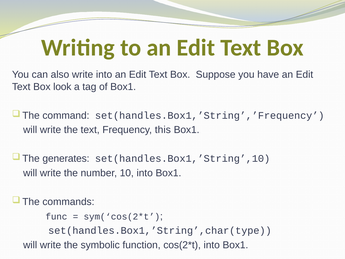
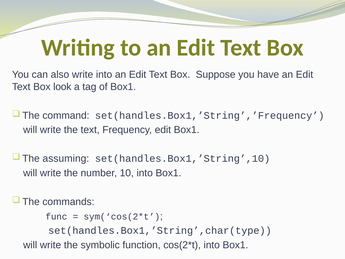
Frequency this: this -> edit
generates: generates -> assuming
